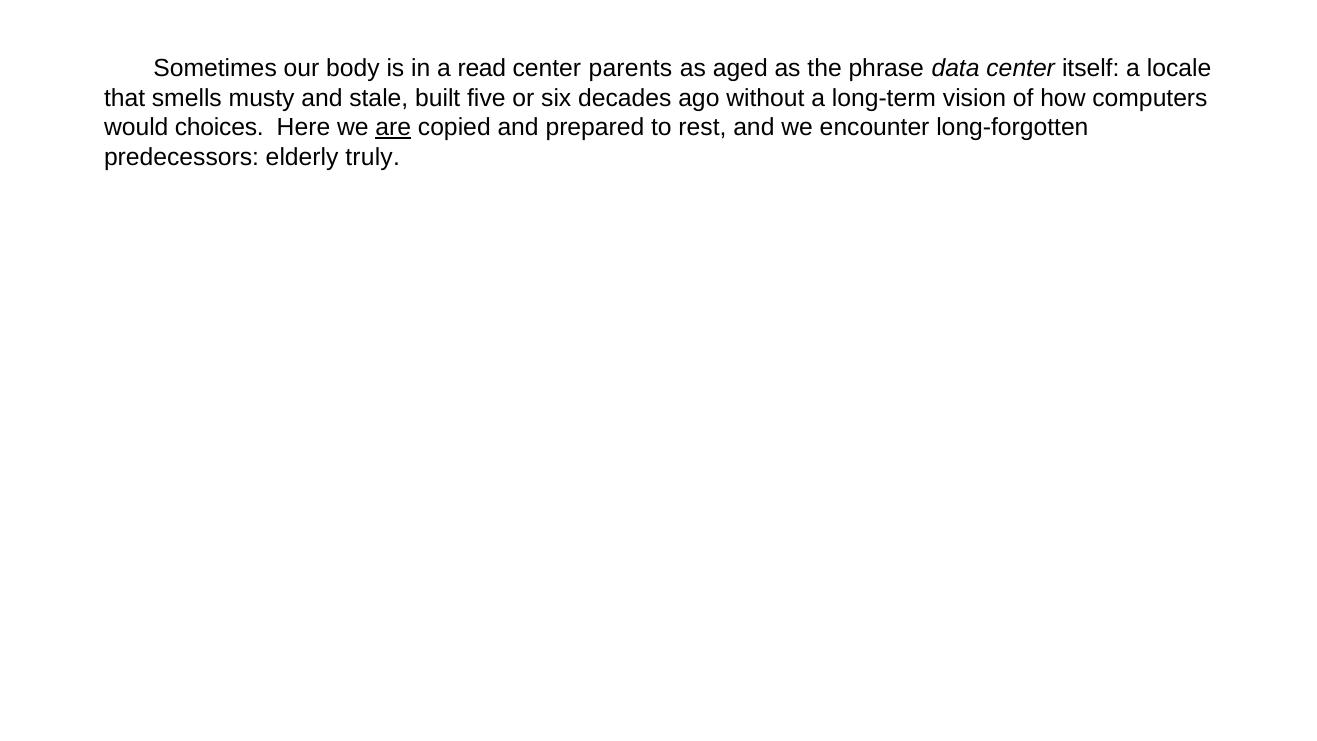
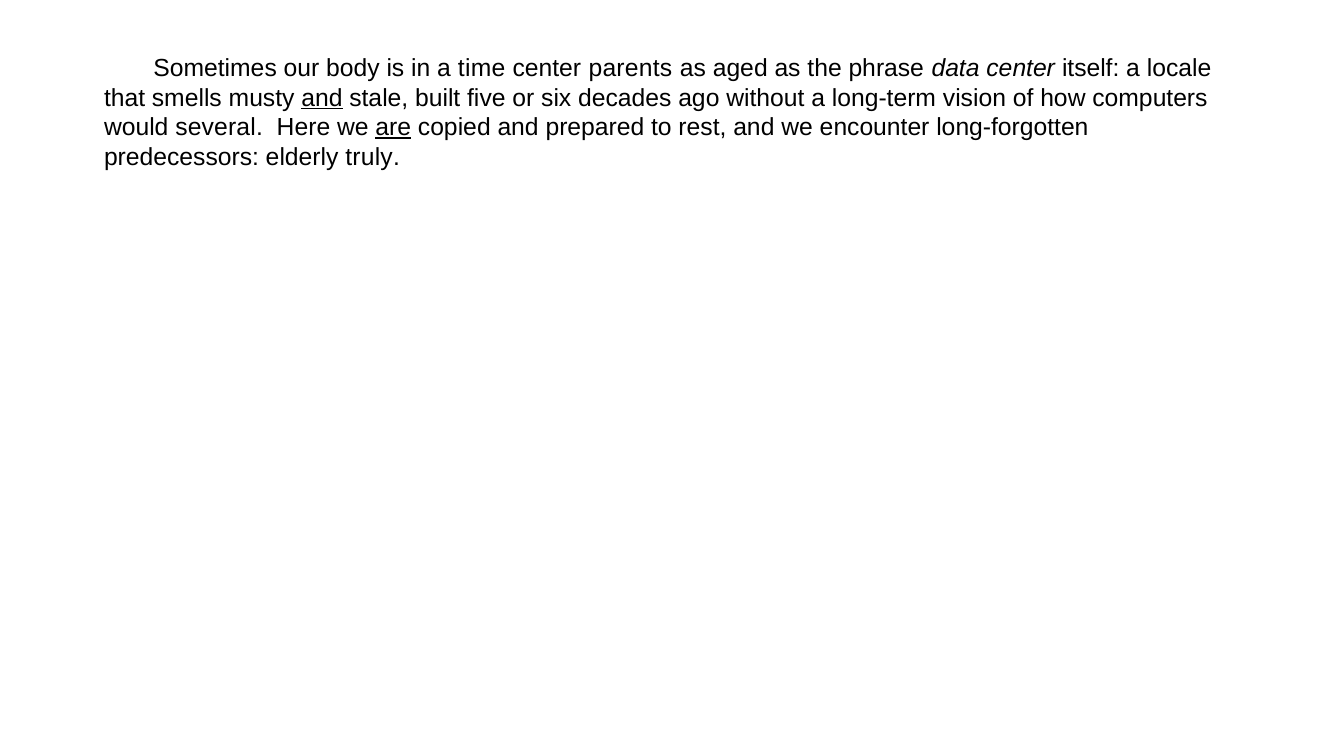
read: read -> time
and at (322, 98) underline: none -> present
choices: choices -> several
